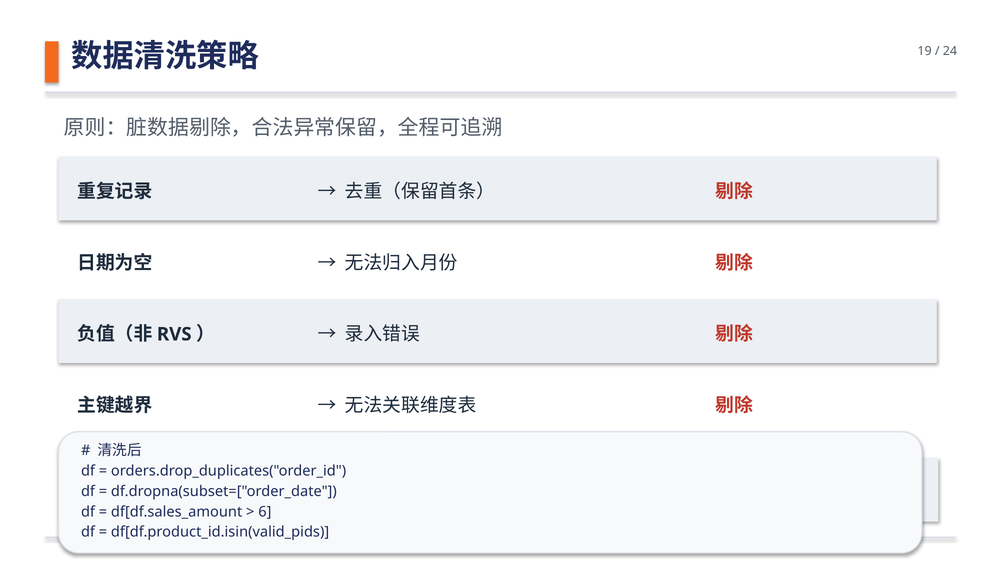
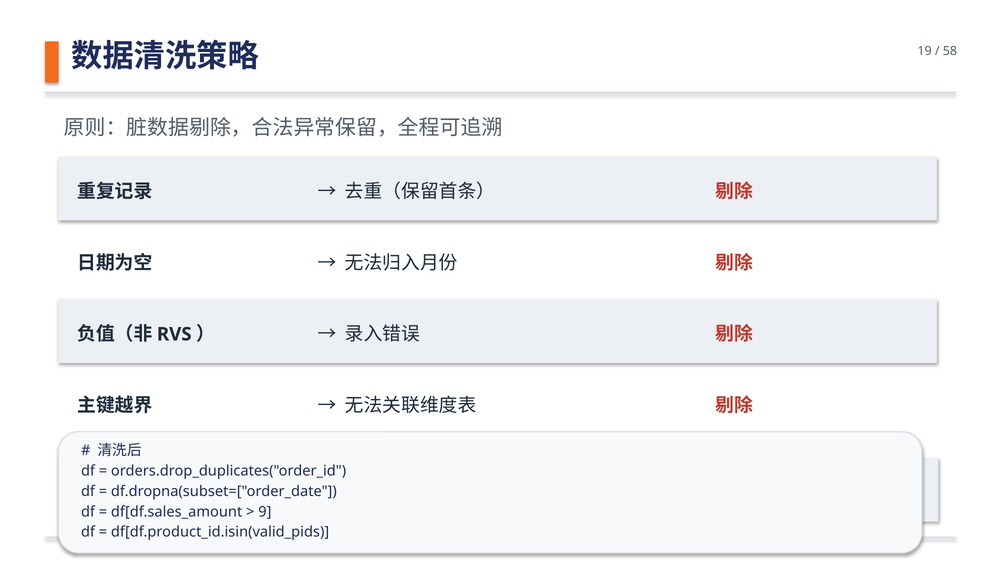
24: 24 -> 58
6: 6 -> 9
